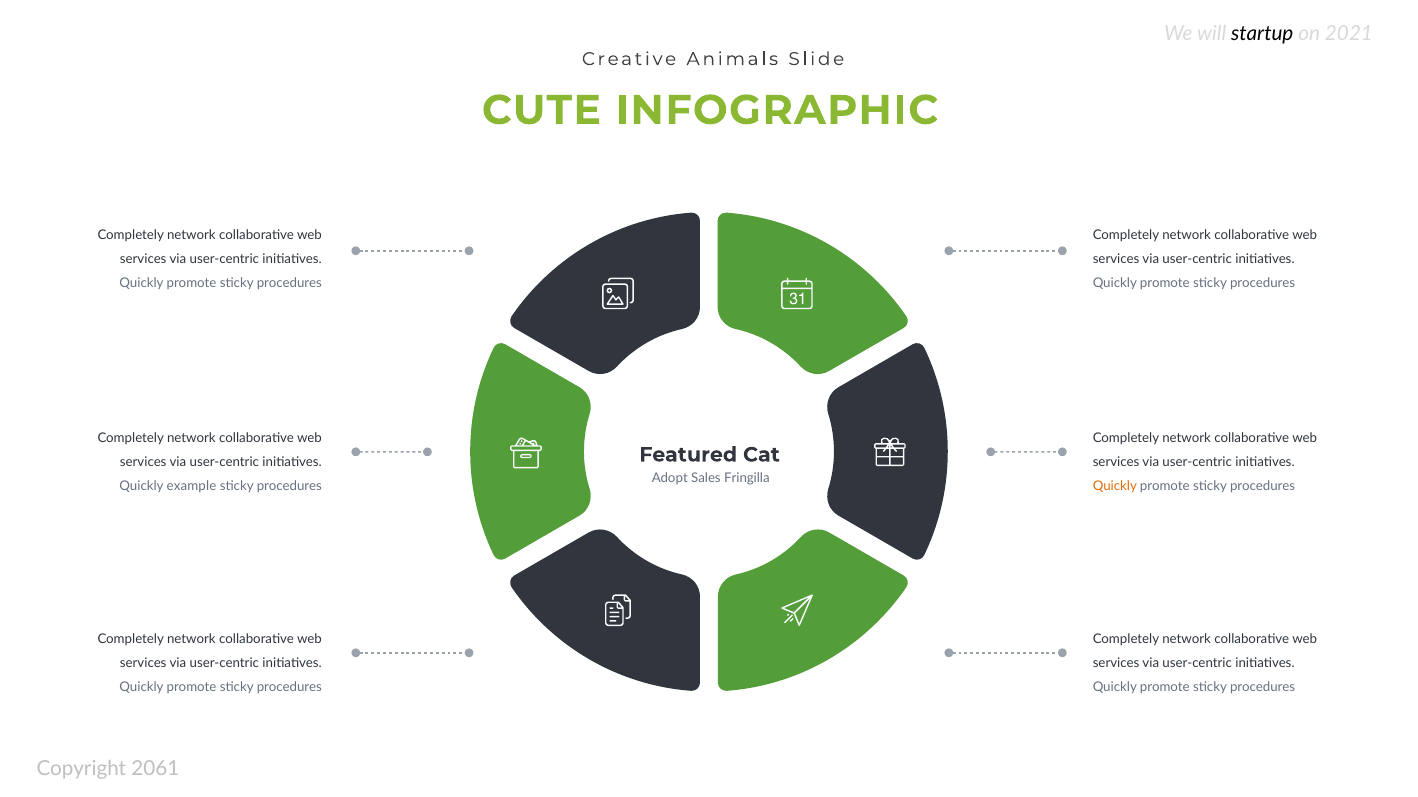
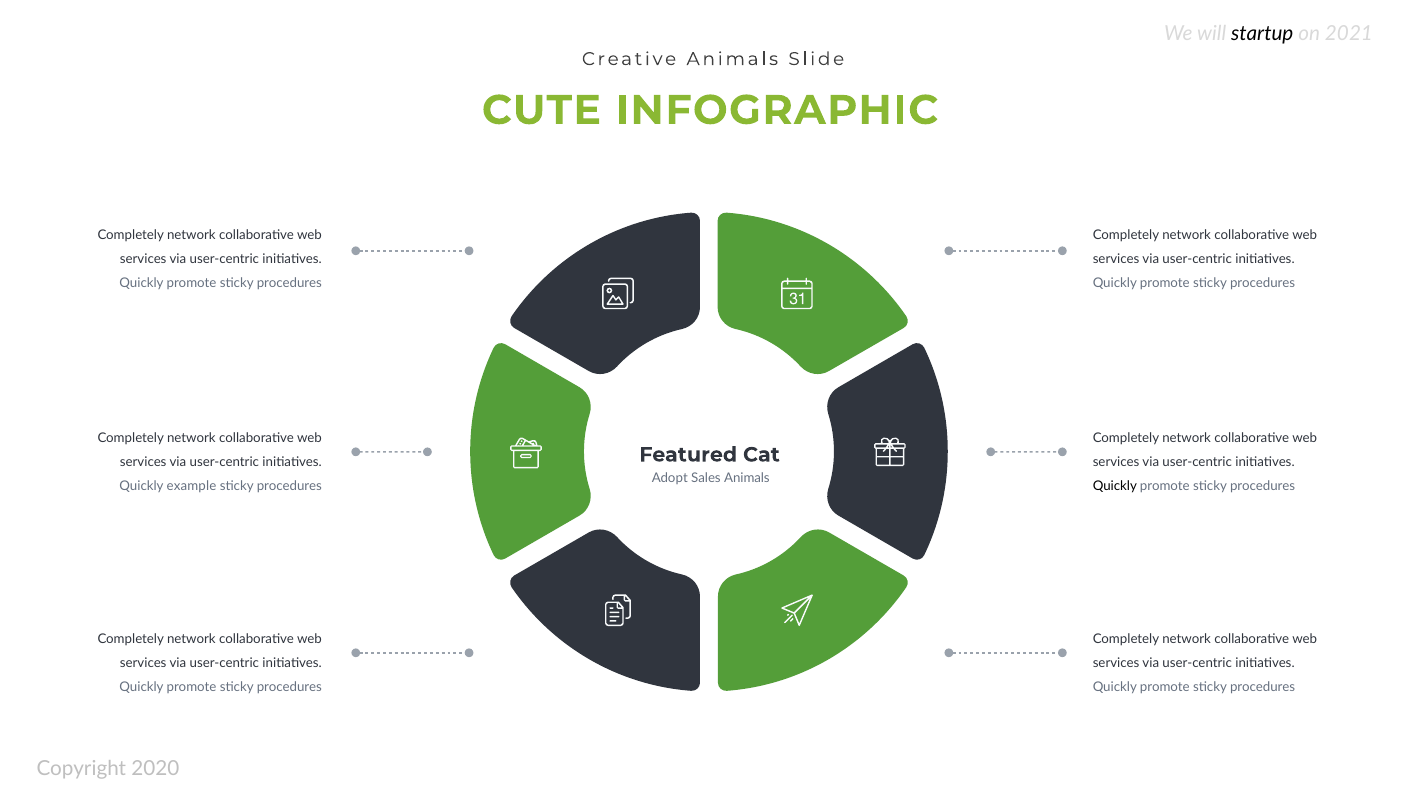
Sales Fringilla: Fringilla -> Animals
Quickly at (1115, 486) colour: orange -> black
2061: 2061 -> 2020
